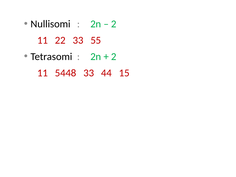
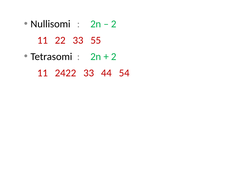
5448: 5448 -> 2422
15: 15 -> 54
